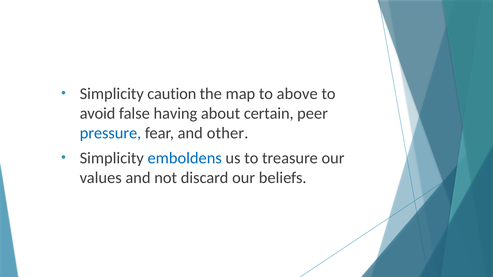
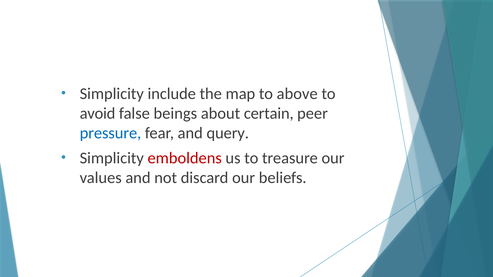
caution: caution -> include
having: having -> beings
other: other -> query
emboldens colour: blue -> red
